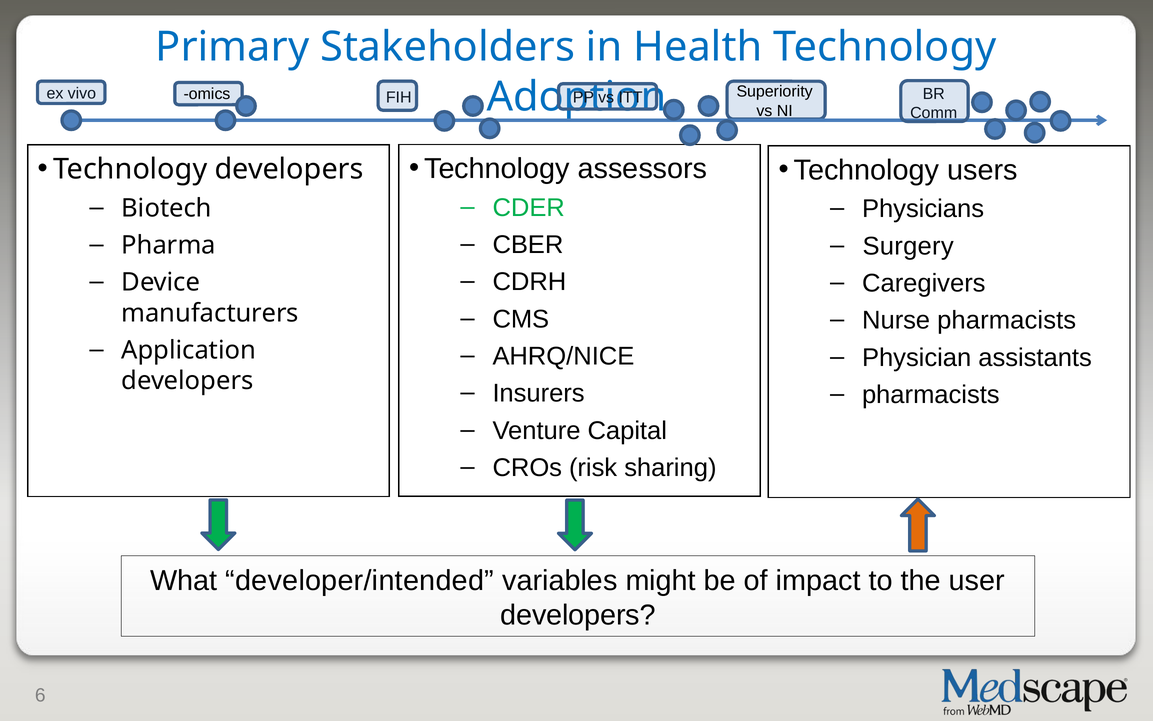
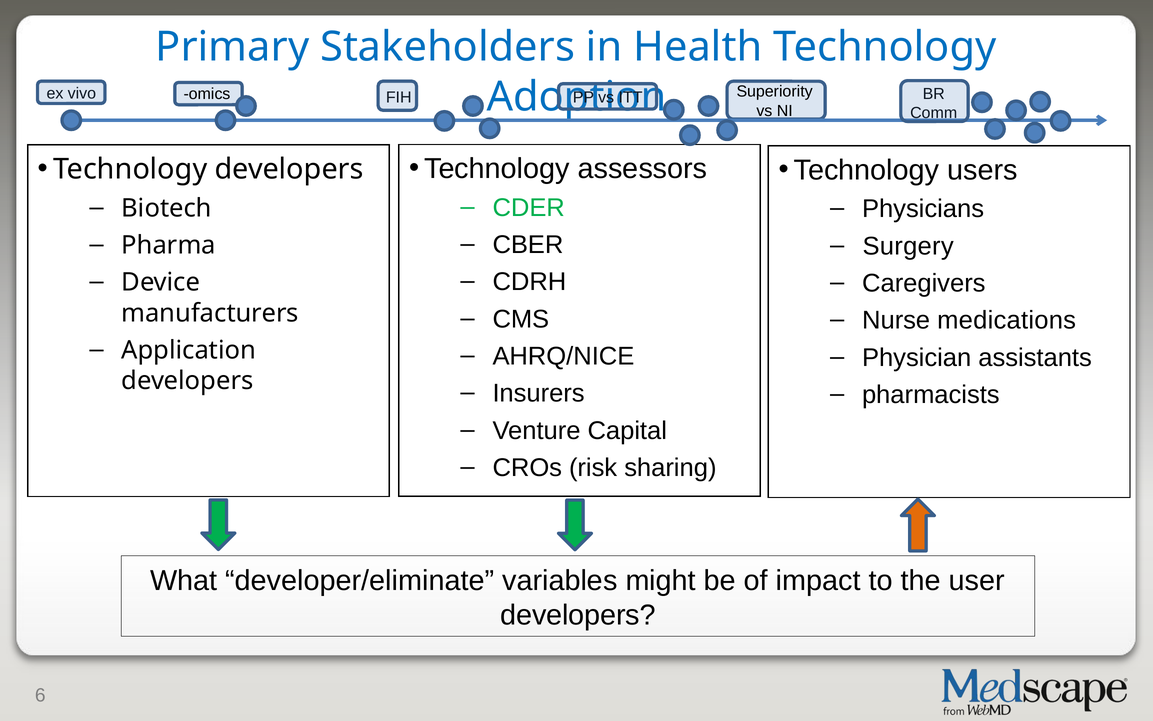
Nurse pharmacists: pharmacists -> medications
developer/intended: developer/intended -> developer/eliminate
